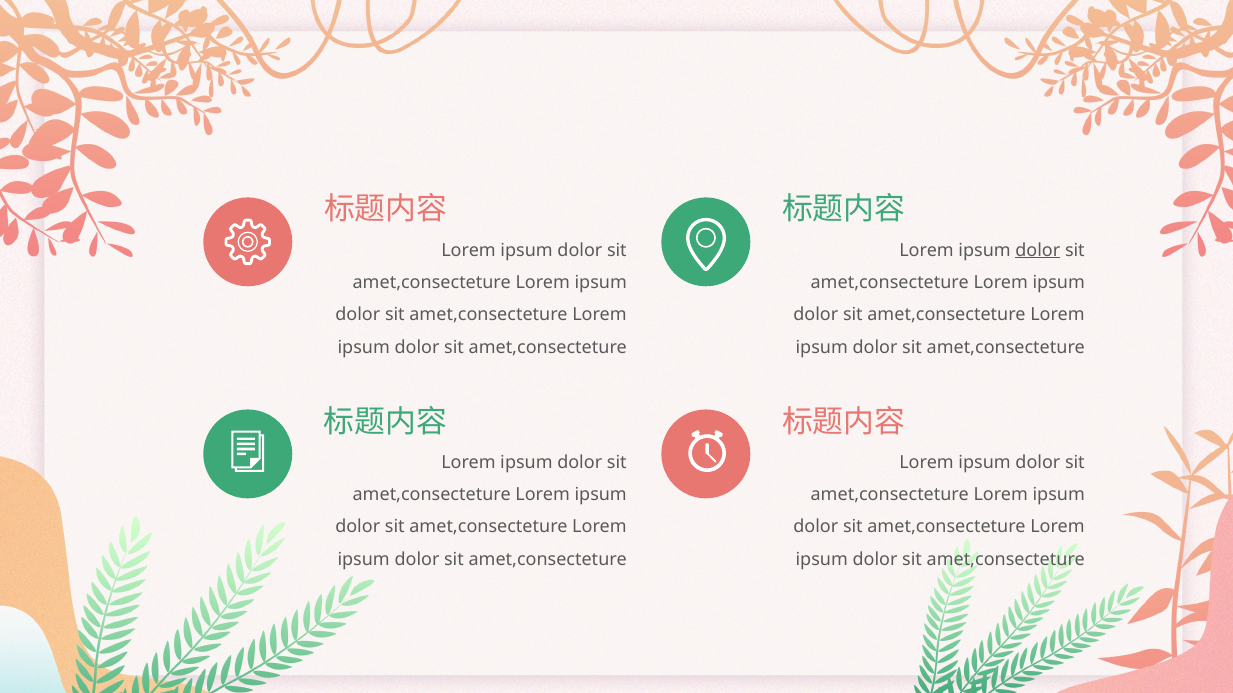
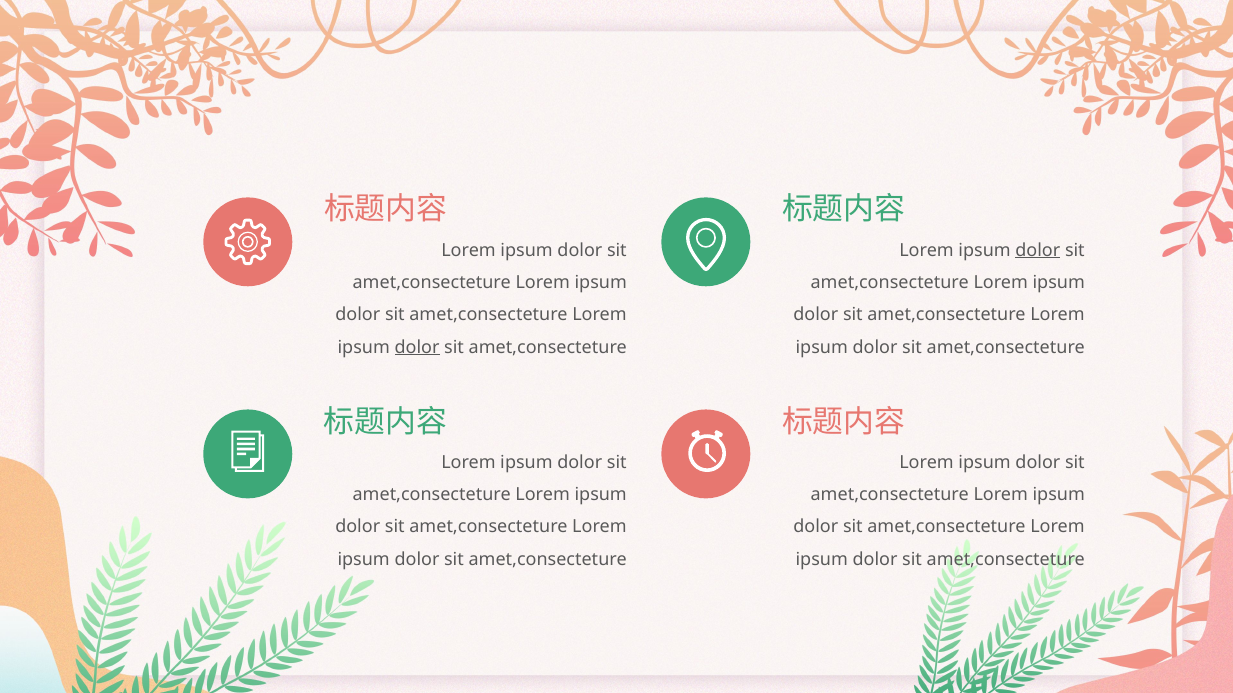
dolor at (417, 347) underline: none -> present
